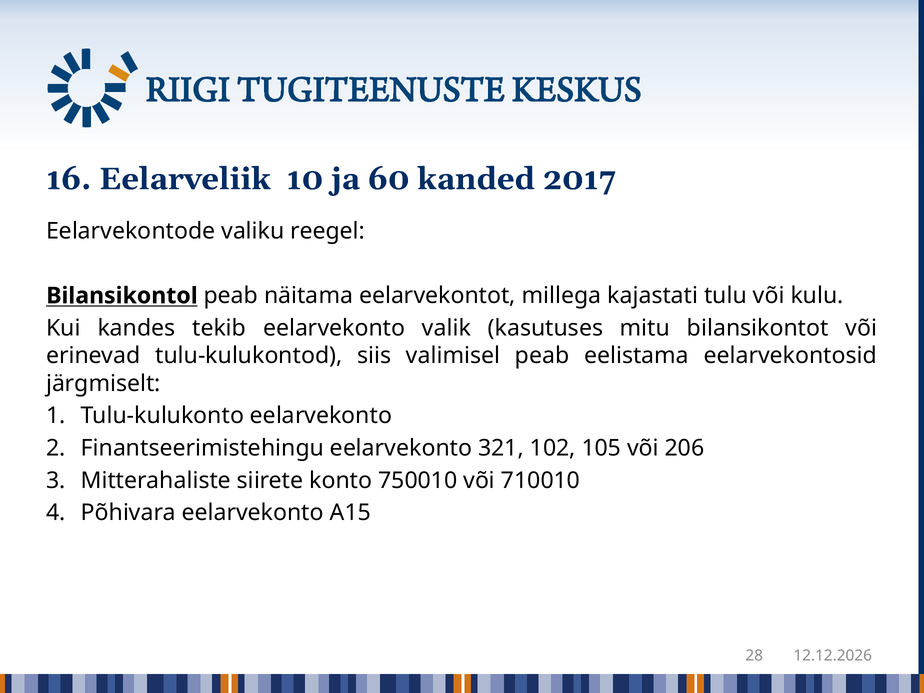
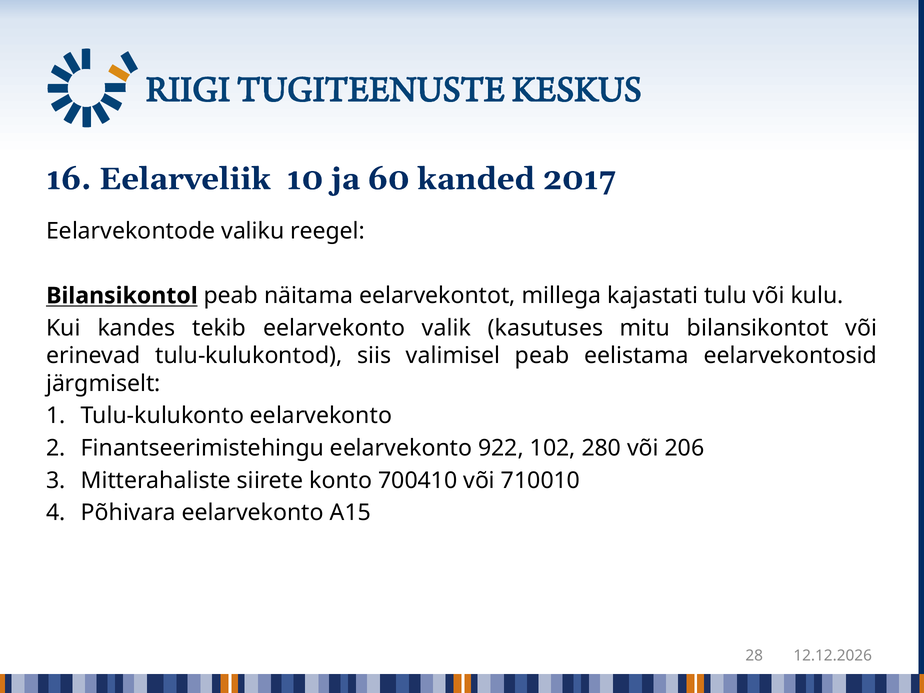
321: 321 -> 922
105: 105 -> 280
750010: 750010 -> 700410
